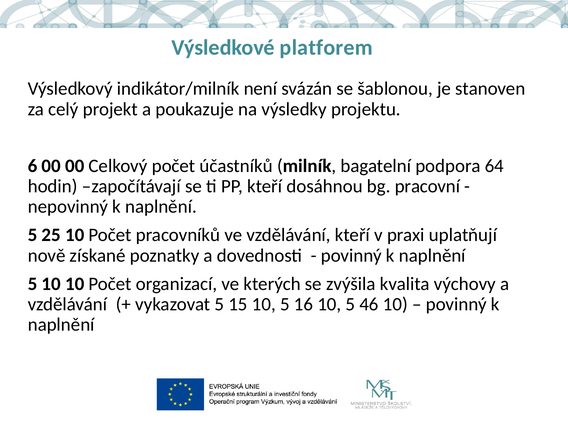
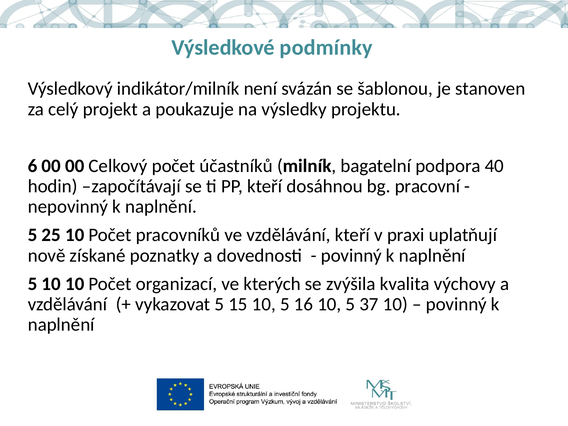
platforem: platforem -> podmínky
64: 64 -> 40
46: 46 -> 37
